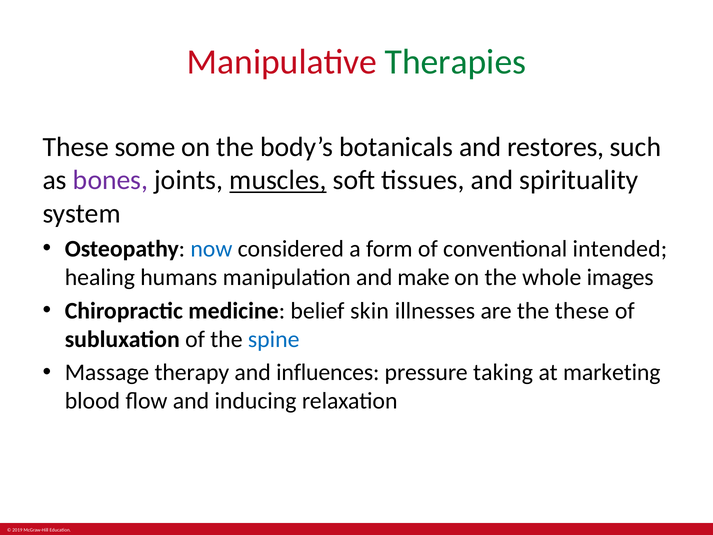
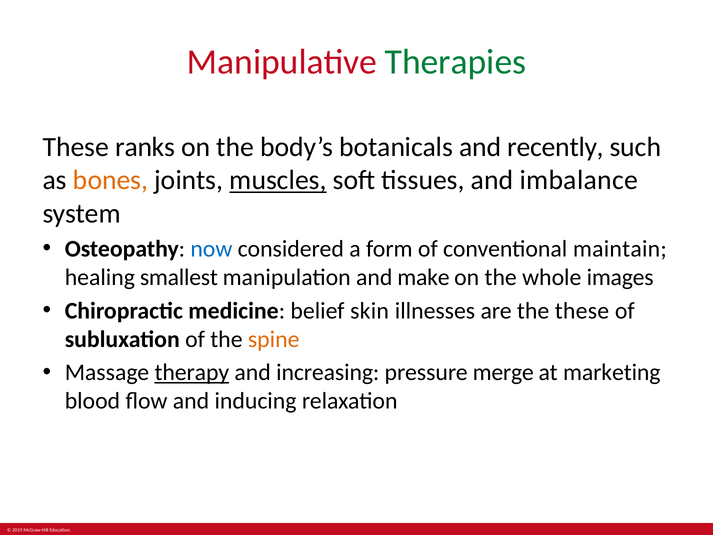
some: some -> ranks
restores: restores -> recently
bones colour: purple -> orange
spirituality: spirituality -> imbalance
intended: intended -> maintain
humans: humans -> smallest
spine colour: blue -> orange
therapy underline: none -> present
influences: influences -> increasing
taking: taking -> merge
